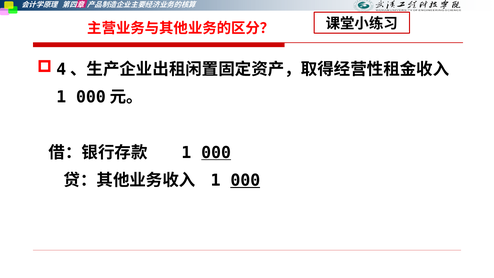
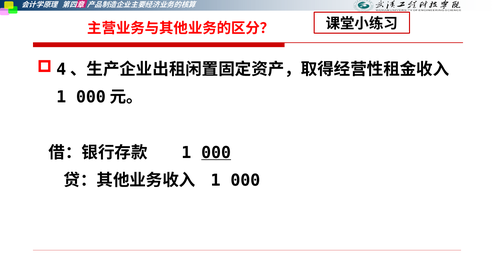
000 at (245, 180) underline: present -> none
